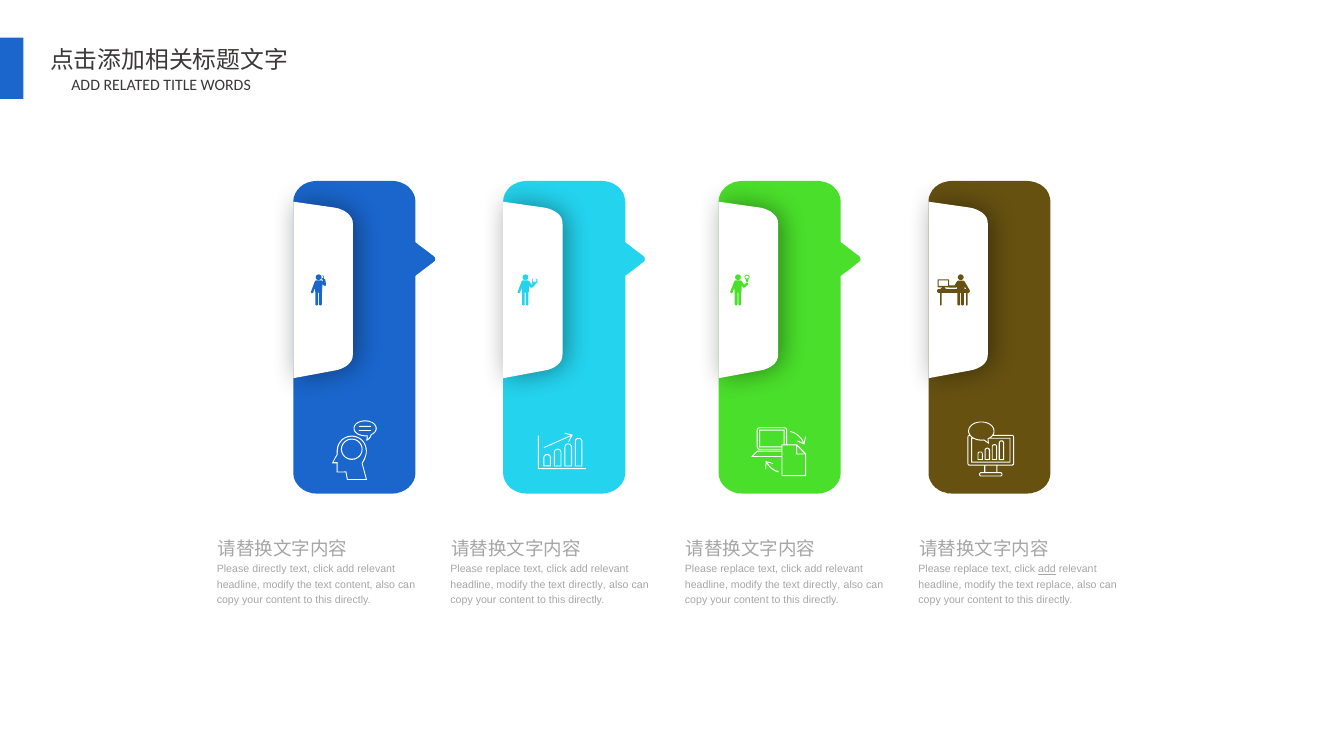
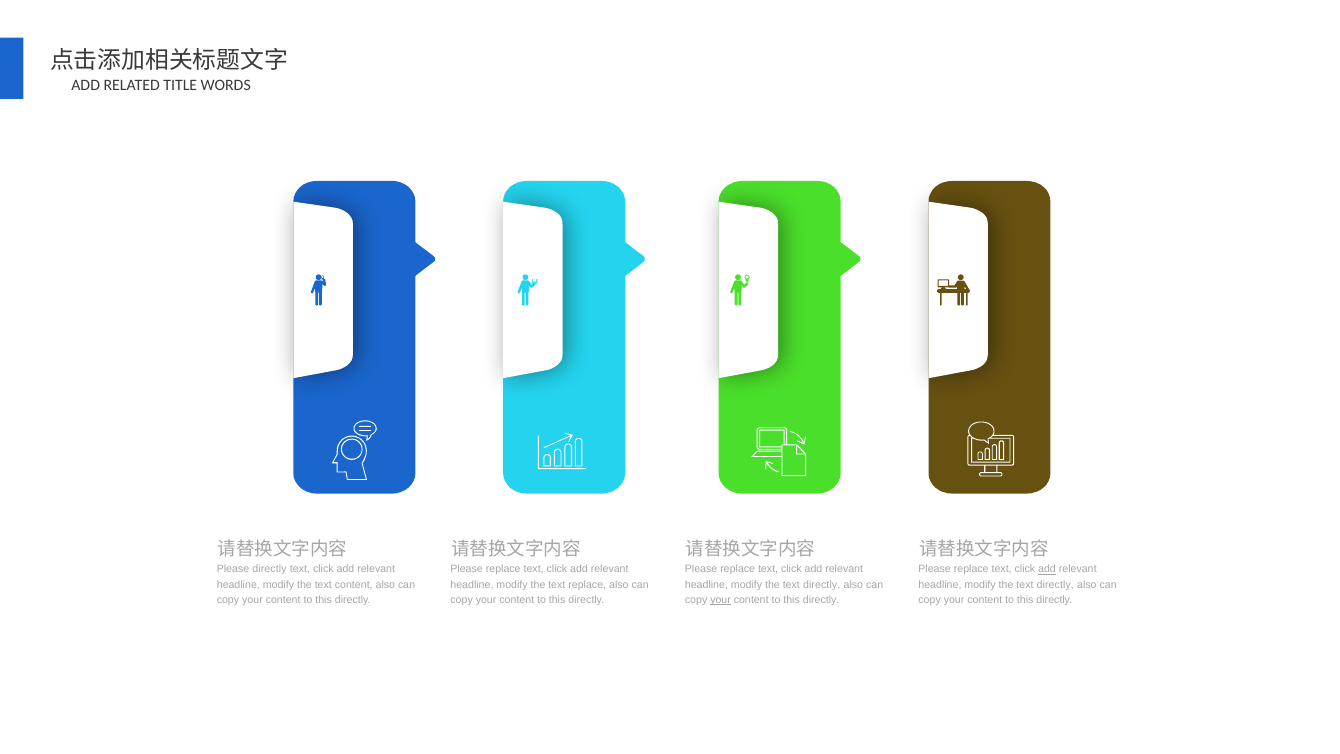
directly at (587, 584): directly -> replace
replace at (1055, 584): replace -> directly
your at (721, 599) underline: none -> present
